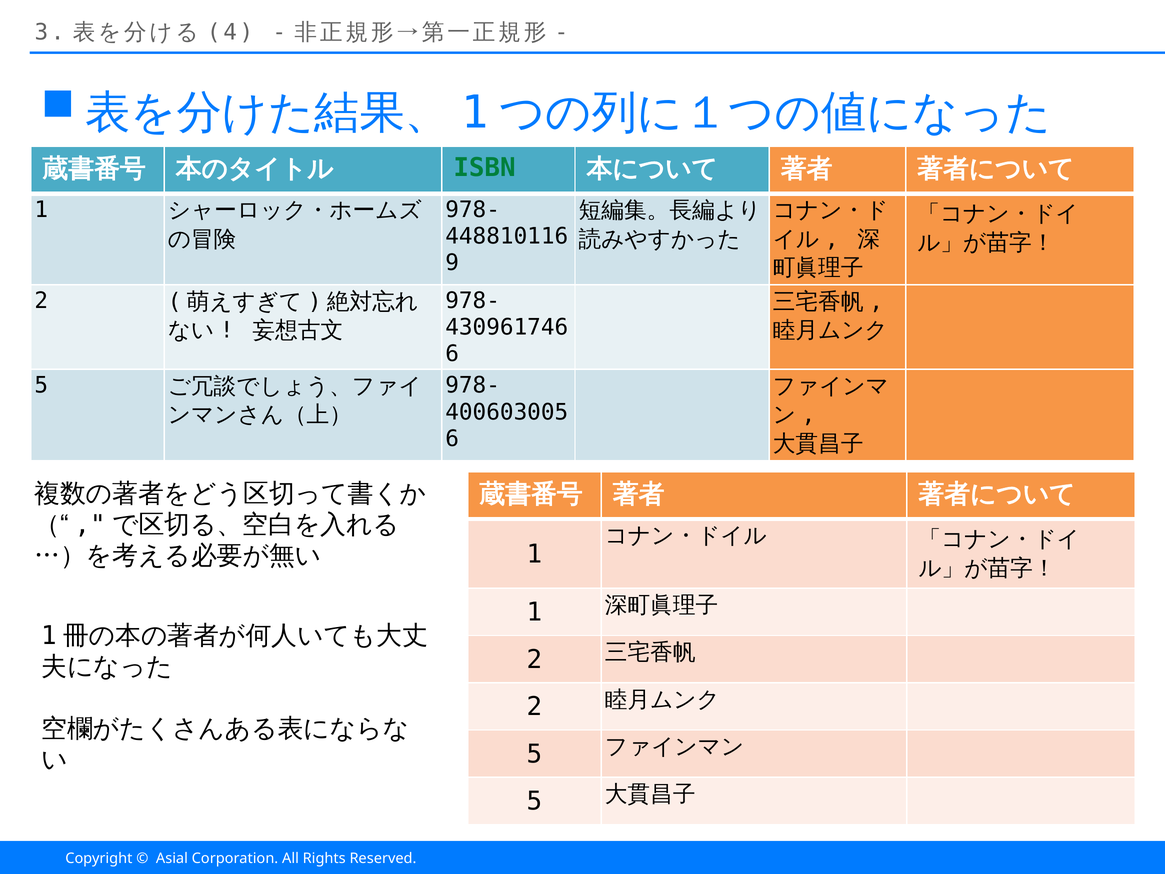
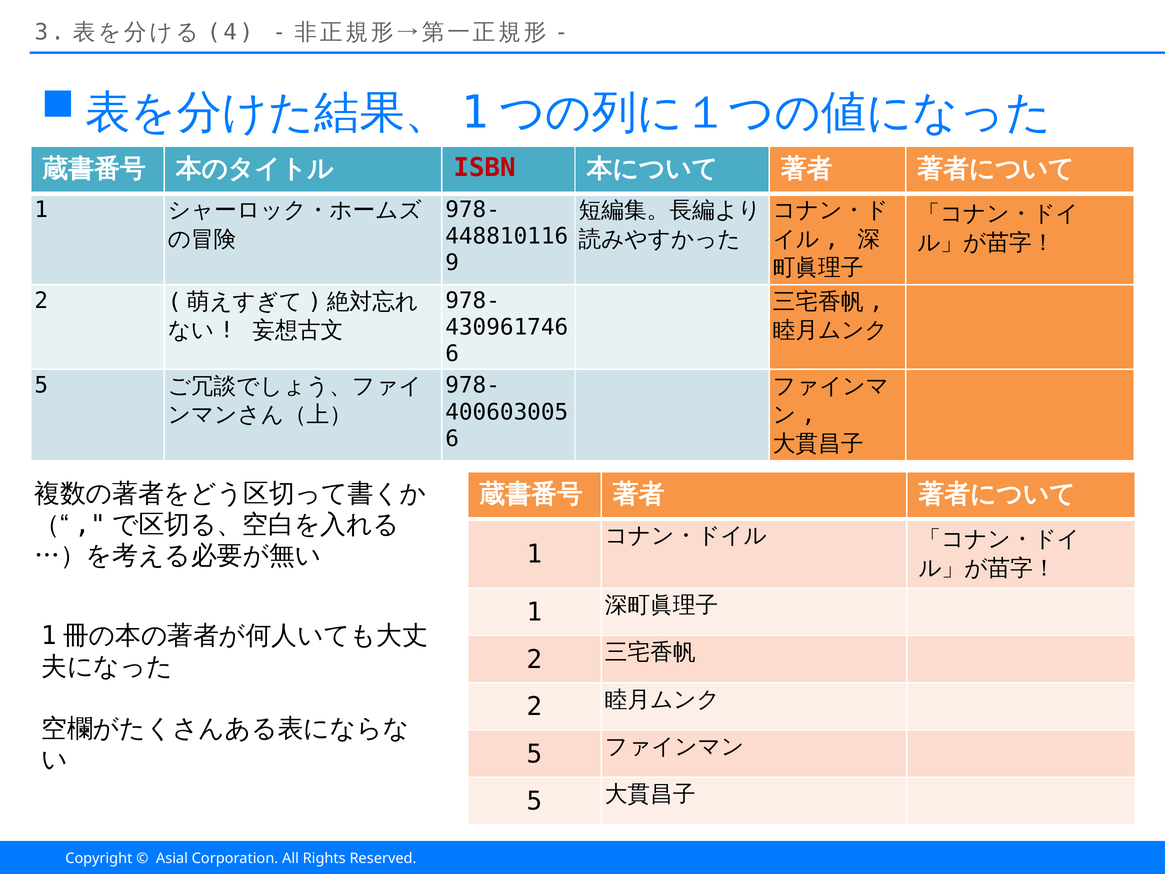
ISBN colour: green -> red
